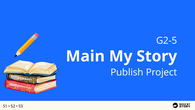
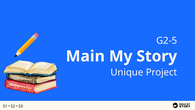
Publish: Publish -> Unique
